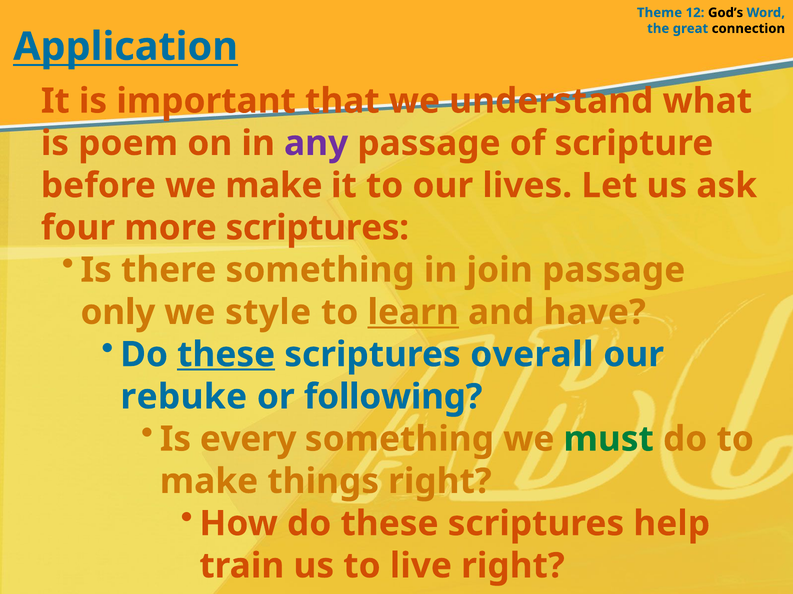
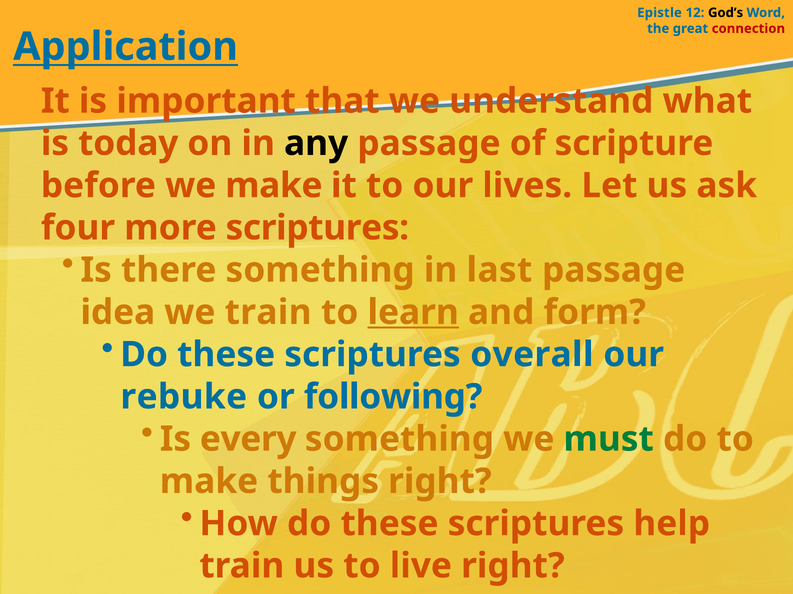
Theme: Theme -> Epistle
connection colour: black -> red
poem: poem -> today
any colour: purple -> black
join: join -> last
only: only -> idea
we style: style -> train
have: have -> form
these at (226, 355) underline: present -> none
